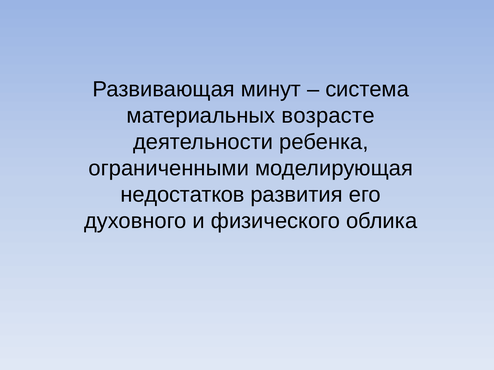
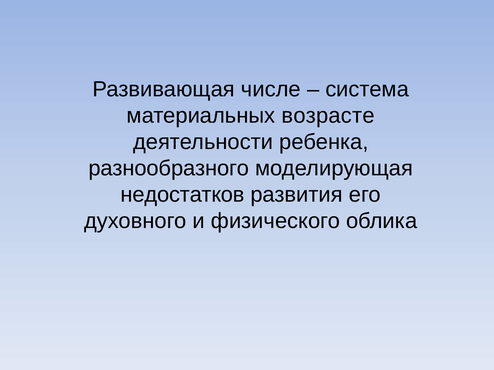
минут: минут -> числе
ограниченными: ограниченными -> разнообразного
